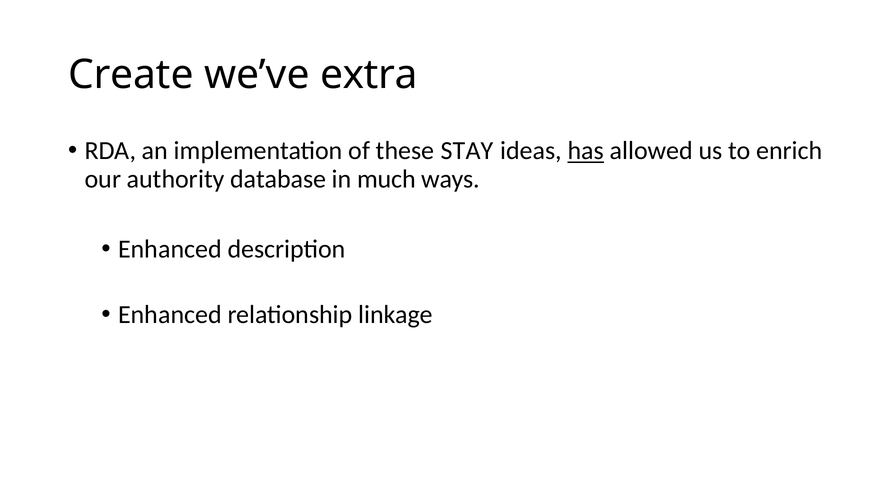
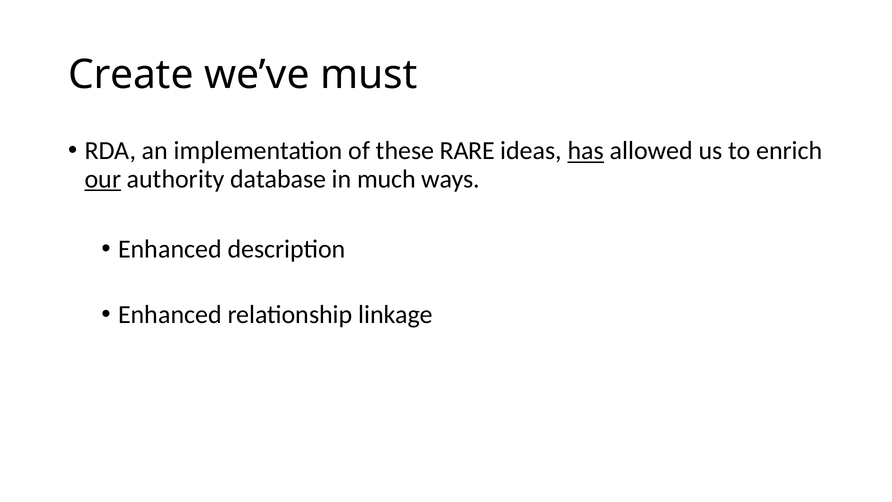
extra: extra -> must
STAY: STAY -> RARE
our underline: none -> present
